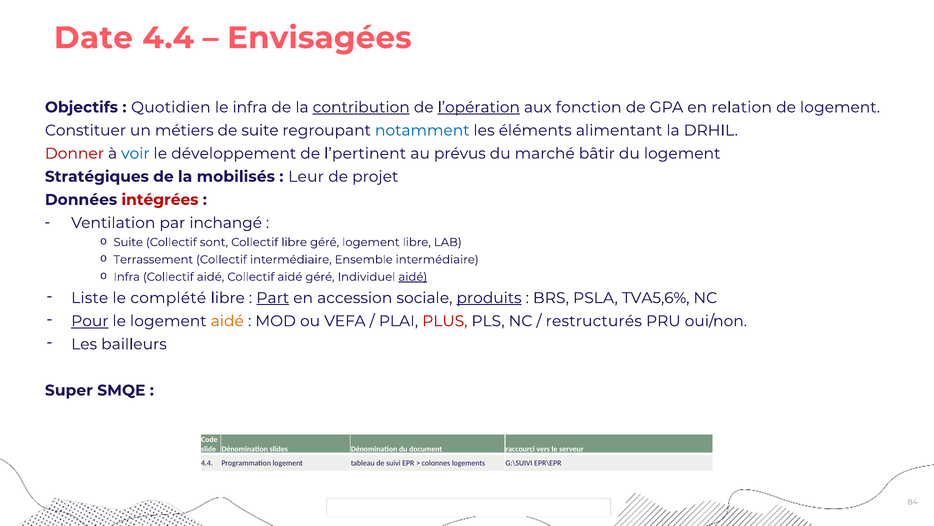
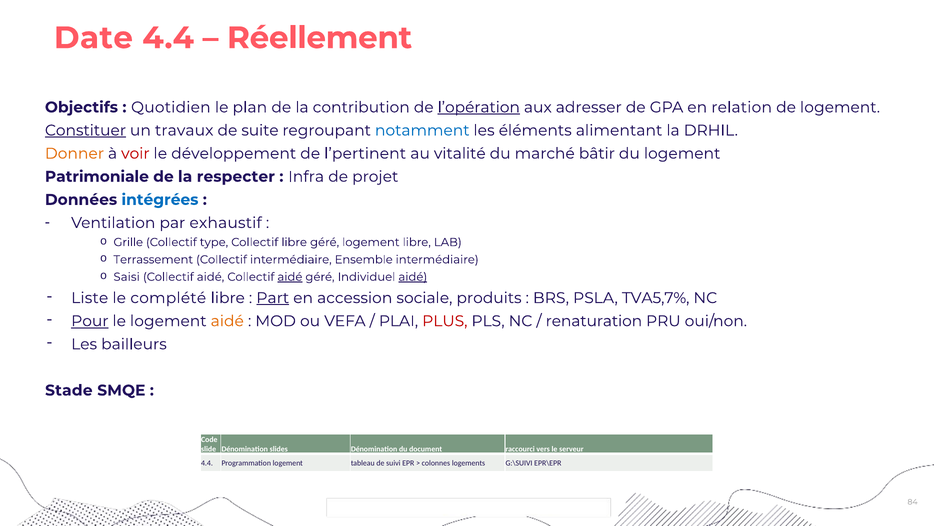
Envisagées: Envisagées -> Réellement
le infra: infra -> plan
contribution underline: present -> none
fonction: fonction -> adresser
Constituer underline: none -> present
métiers: métiers -> travaux
Donner colour: red -> orange
voir colour: blue -> red
prévus: prévus -> vitalité
Stratégiques: Stratégiques -> Patrimoniale
mobilisés: mobilisés -> respecter
Leur: Leur -> Infra
intégrées colour: red -> blue
inchangé: inchangé -> exhaustif
Suite at (128, 242): Suite -> Grille
sont: sont -> type
Infra at (127, 277): Infra -> Saisi
aidé at (290, 277) underline: none -> present
produits underline: present -> none
TVA5,6%: TVA5,6% -> TVA5,7%
restructurés: restructurés -> renaturation
Super: Super -> Stade
